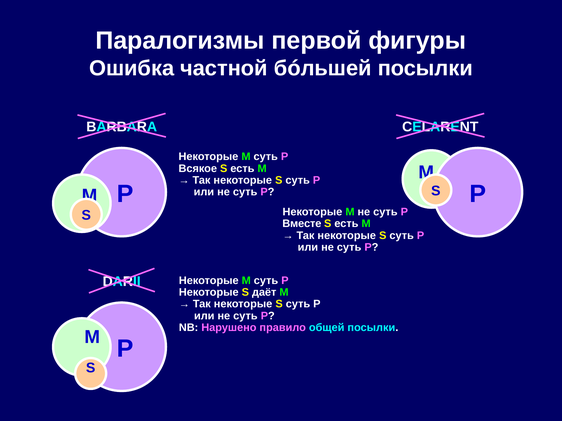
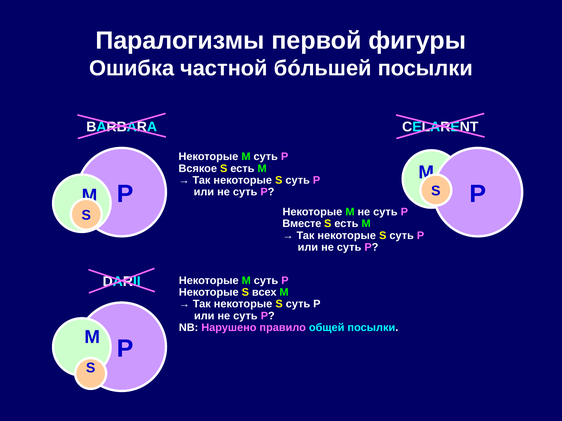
даёт: даёт -> всех
